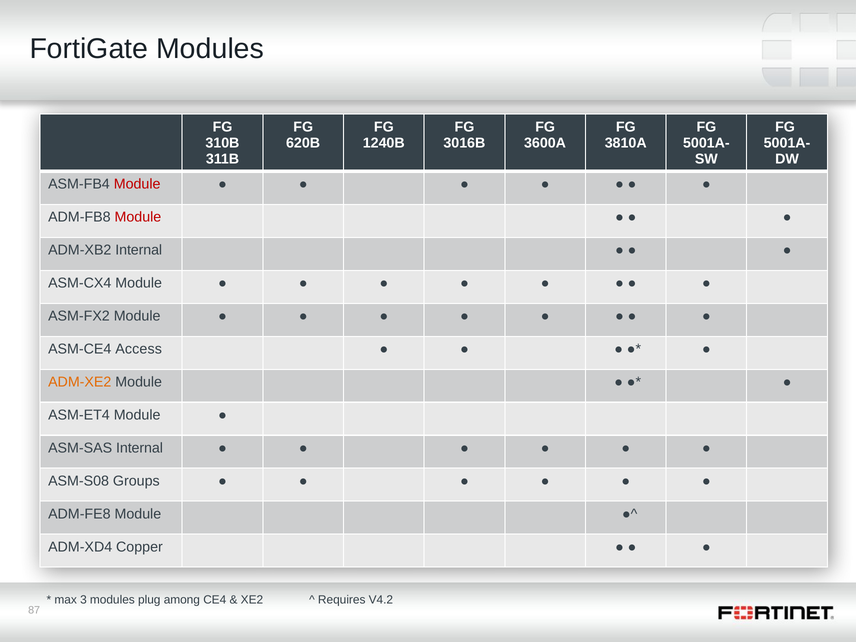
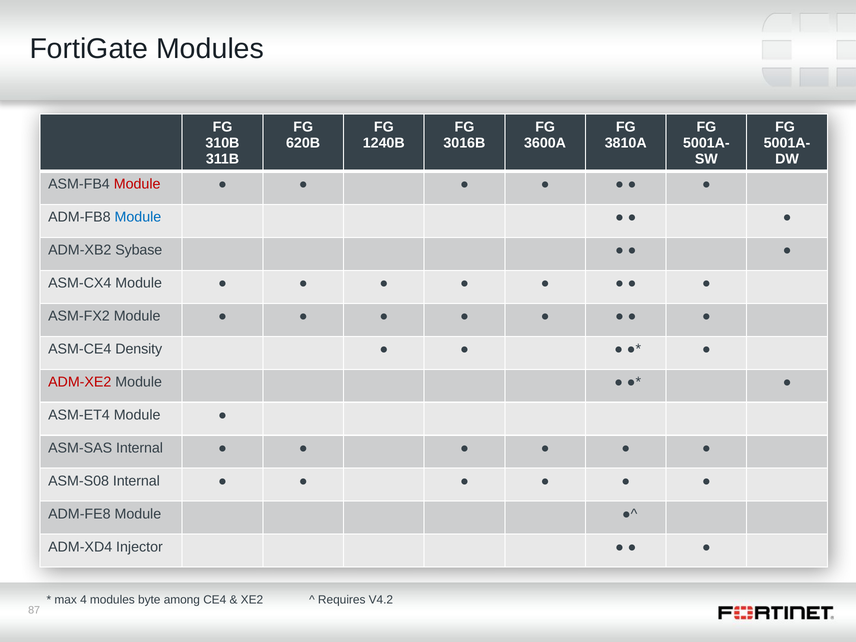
Module at (138, 217) colour: red -> blue
ADM-XB2 Internal: Internal -> Sybase
Access: Access -> Density
ADM-XE2 colour: orange -> red
ASM-S08 Groups: Groups -> Internal
Copper: Copper -> Injector
3: 3 -> 4
plug: plug -> byte
